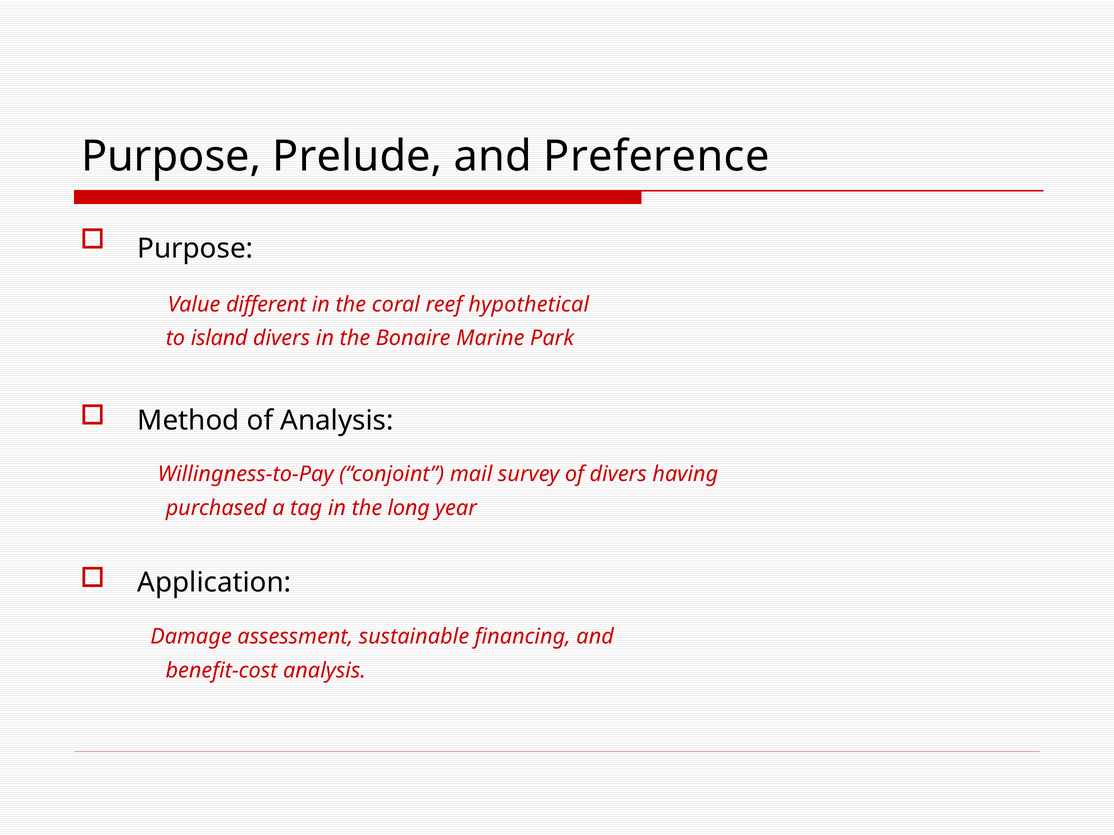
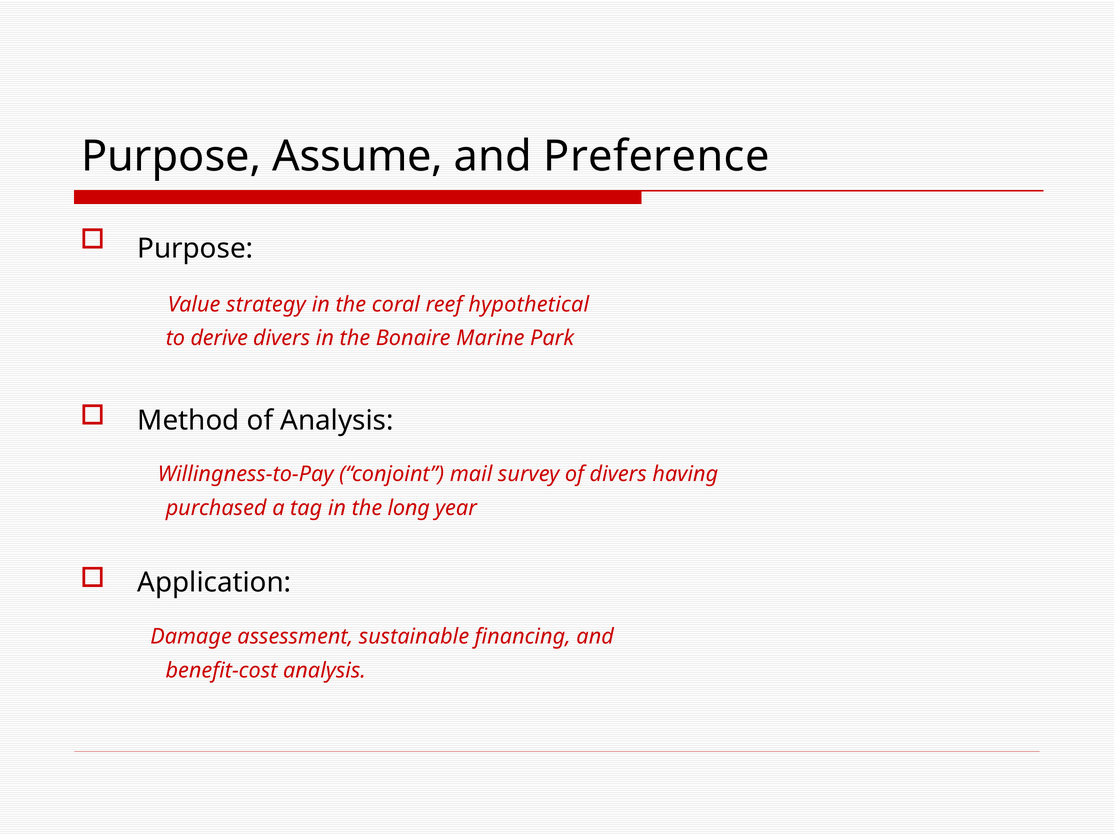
Prelude: Prelude -> Assume
different: different -> strategy
island: island -> derive
